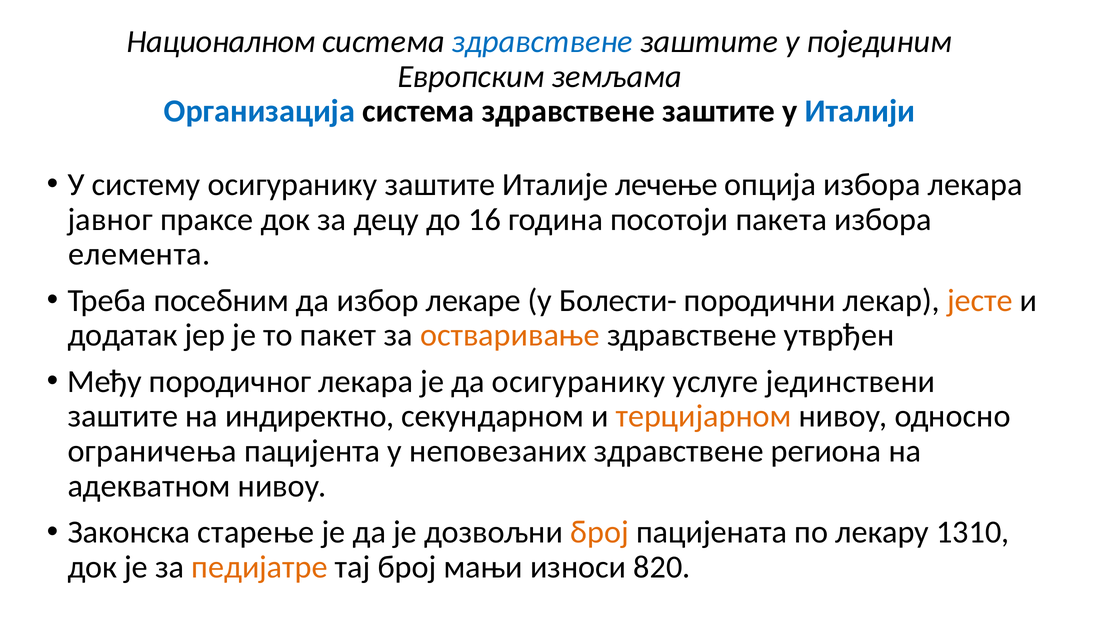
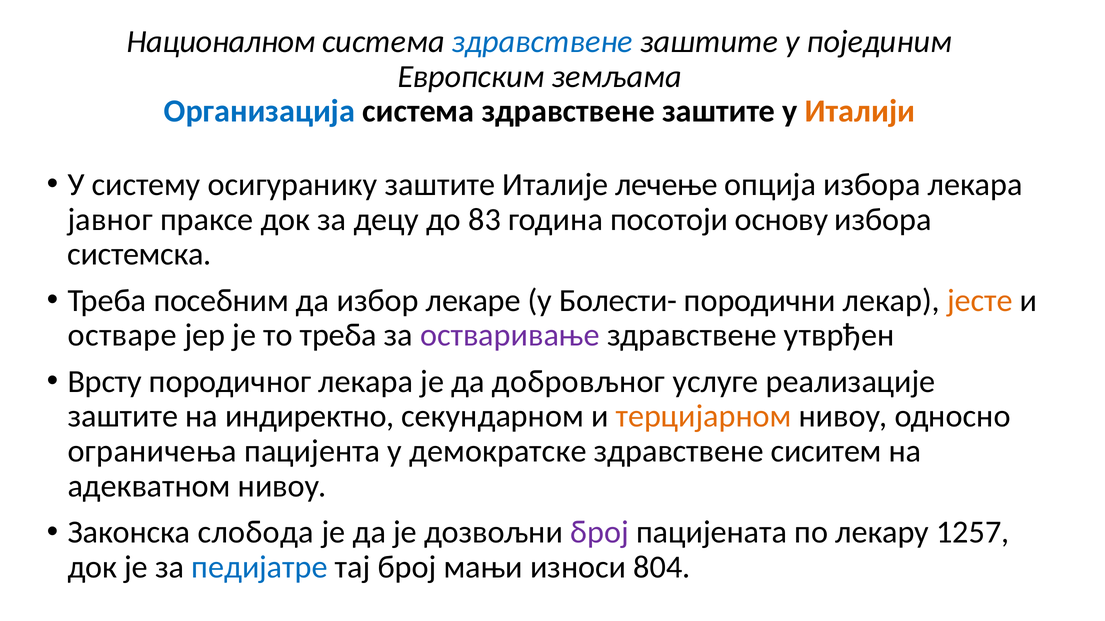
Италији colour: blue -> orange
16: 16 -> 83
пакета: пакета -> основу
елемента: елемента -> системска
додатак: додатак -> остваре
то пакет: пакет -> треба
остваривање colour: orange -> purple
Међу: Међу -> Врсту
да осигуранику: осигуранику -> добровљног
јединствени: јединствени -> реализације
неповезаних: неповезаних -> демократске
региона: региона -> сиситем
старење: старење -> слобода
број at (599, 533) colour: orange -> purple
1310: 1310 -> 1257
педијатре colour: orange -> blue
820: 820 -> 804
